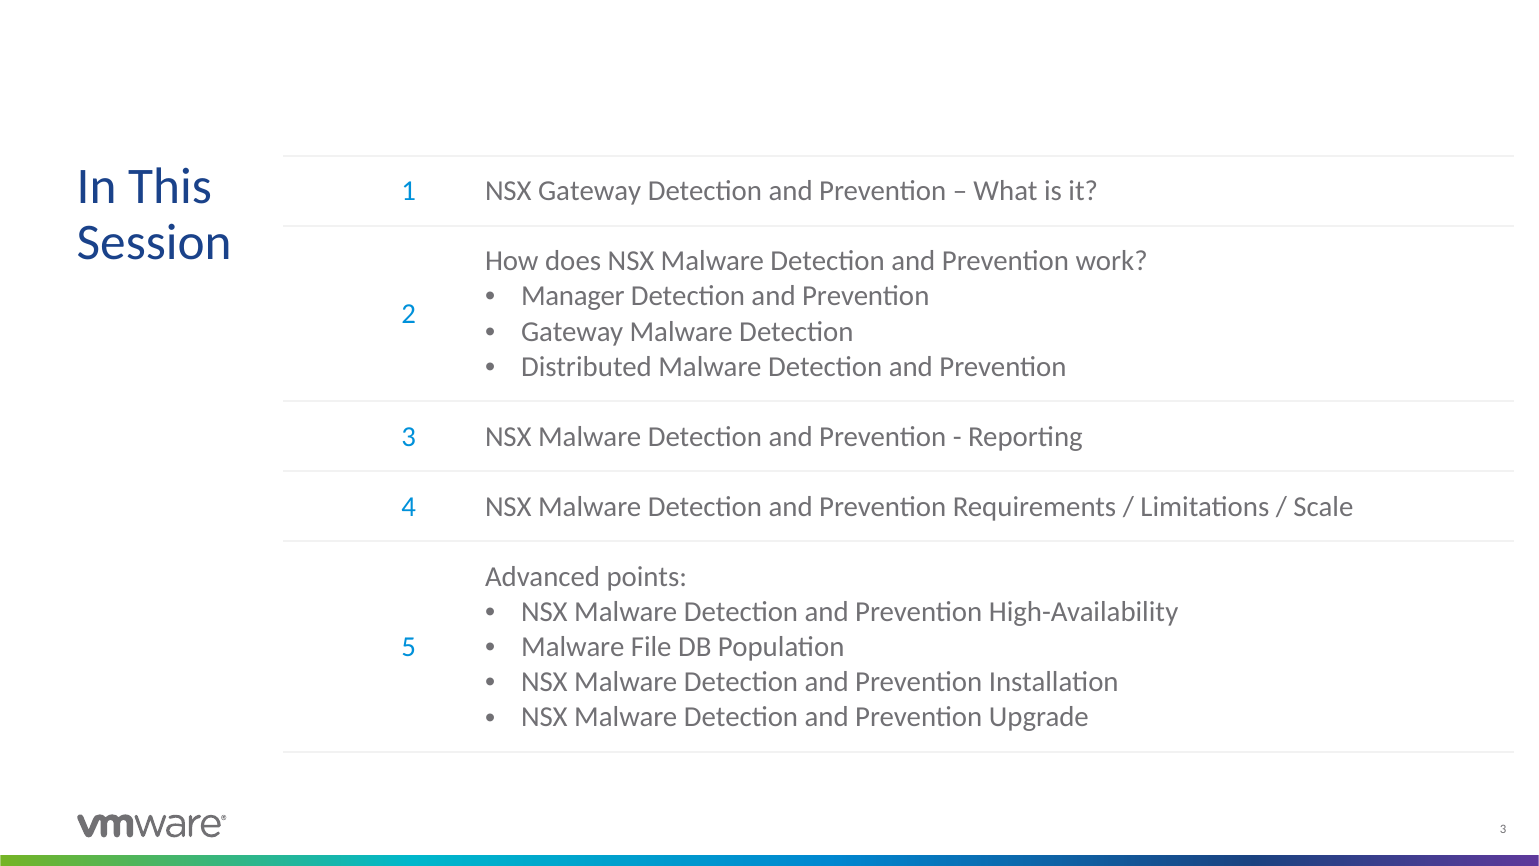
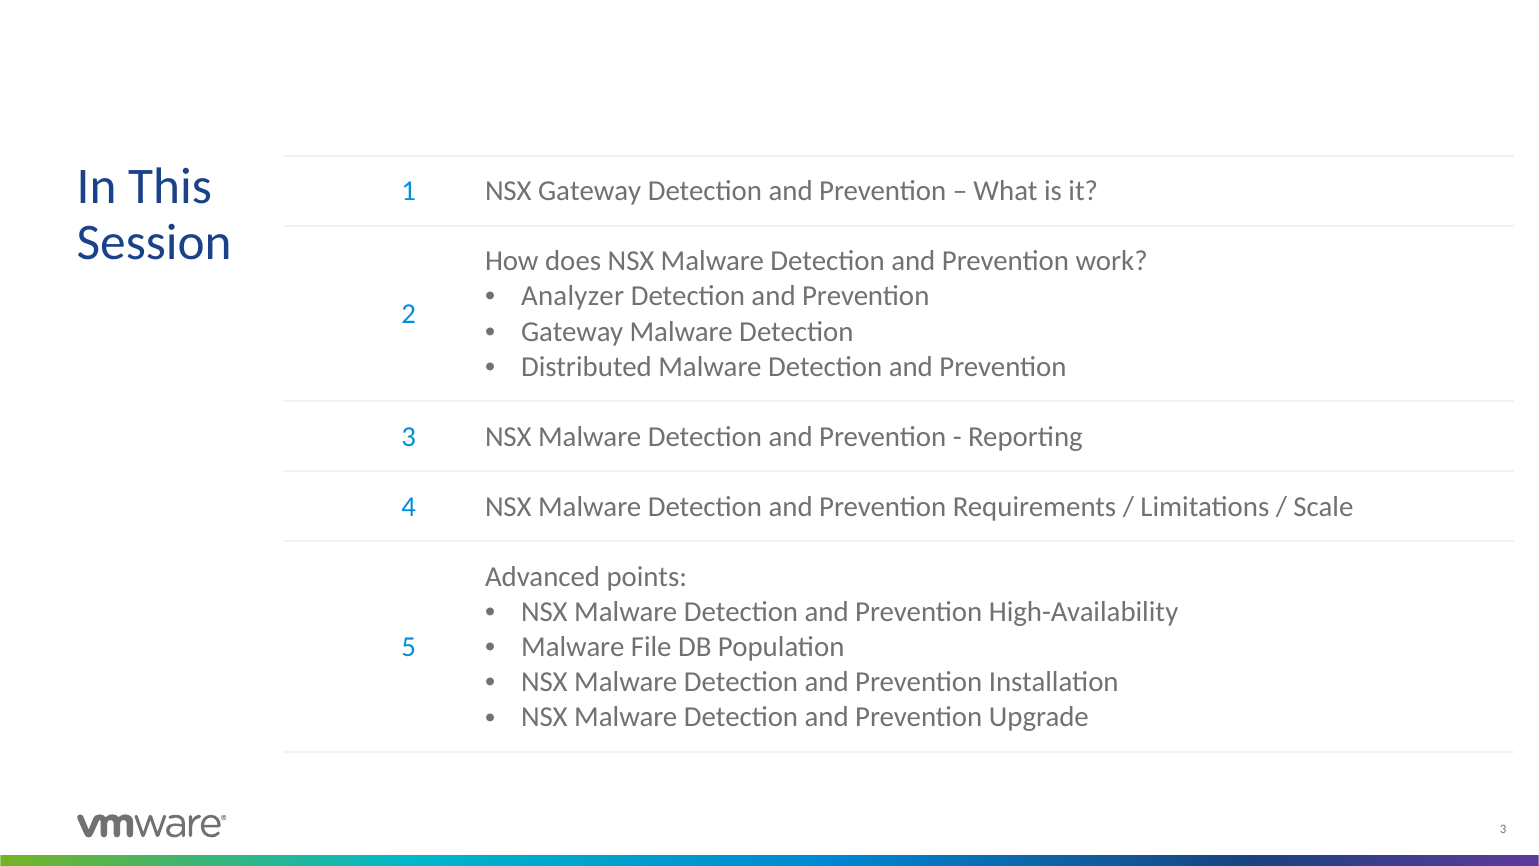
Manager: Manager -> Analyzer
